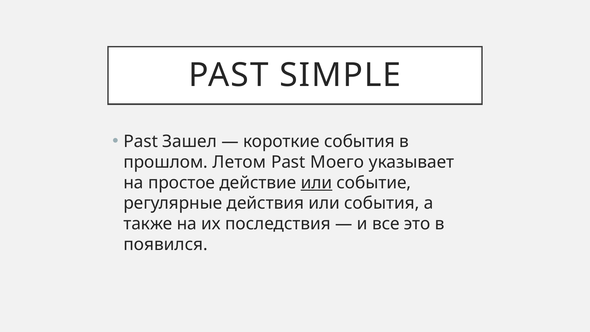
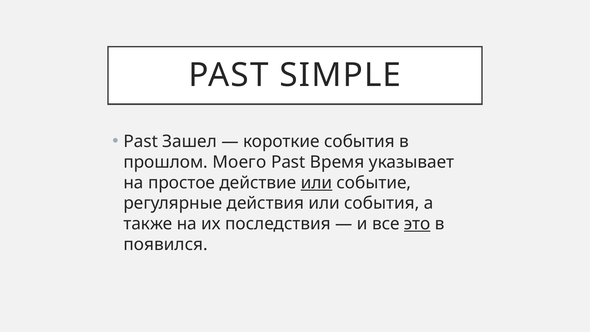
Летом: Летом -> Моего
Моего: Моего -> Время
это underline: none -> present
